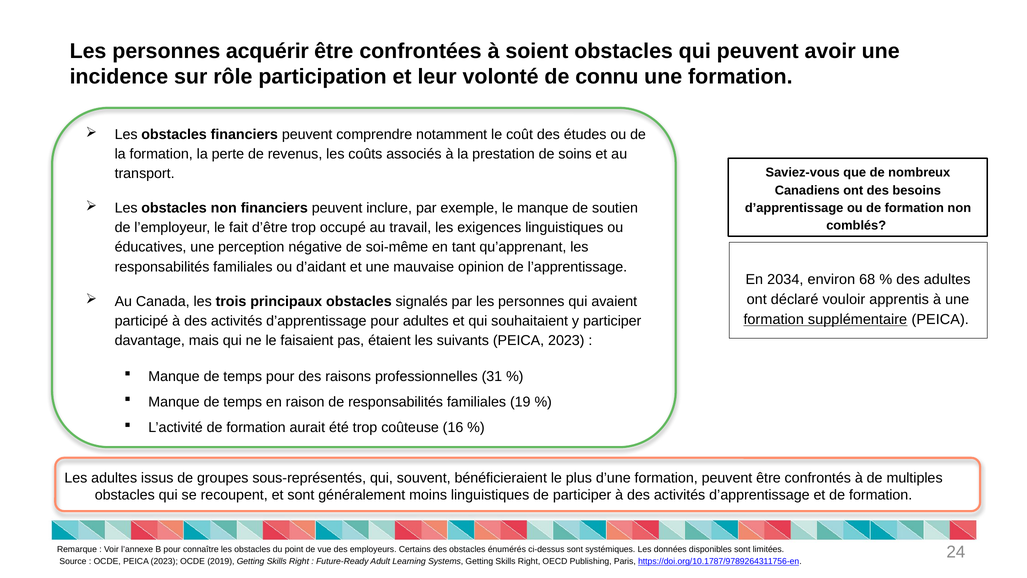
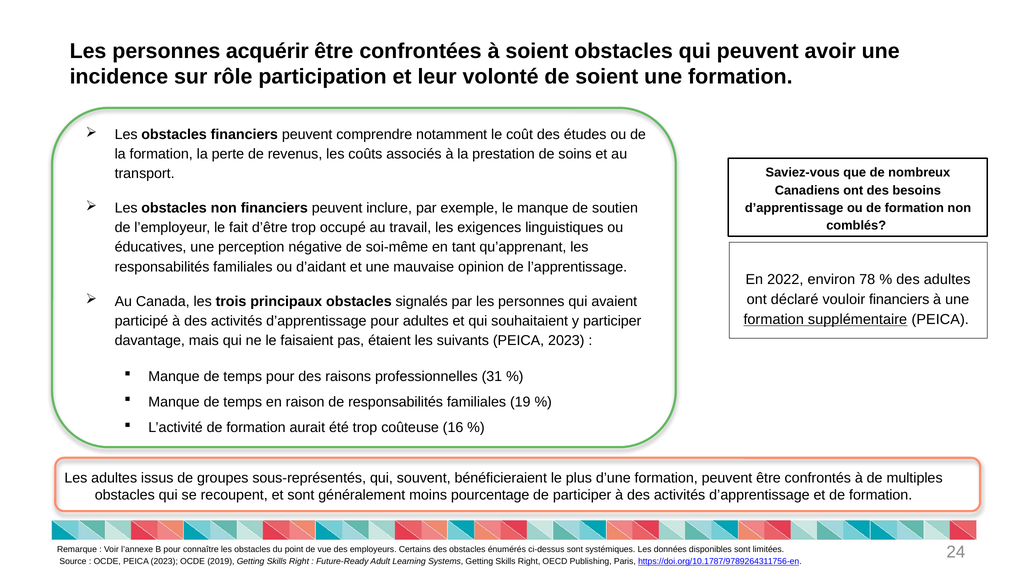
de connu: connu -> soient
2034: 2034 -> 2022
68: 68 -> 78
vouloir apprentis: apprentis -> financiers
moins linguistiques: linguistiques -> pourcentage
